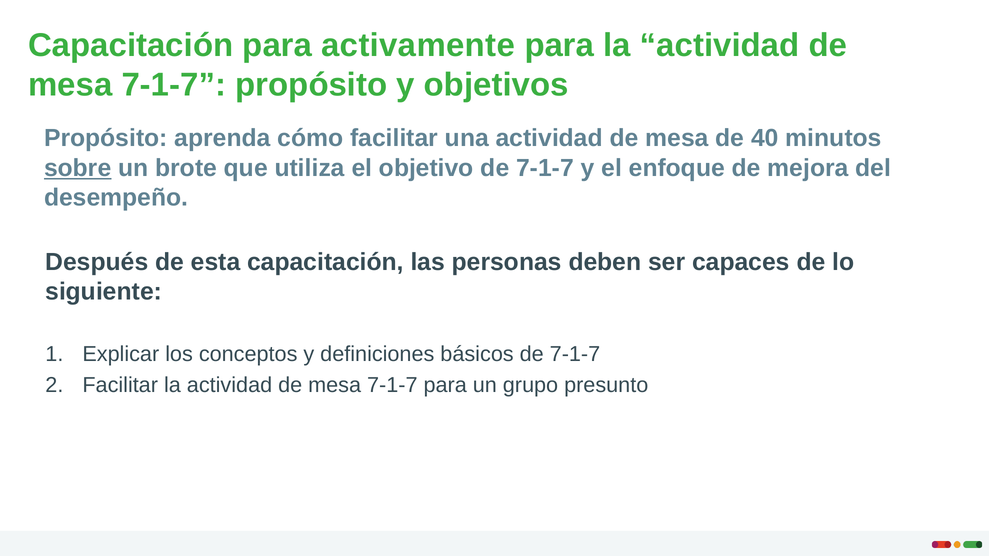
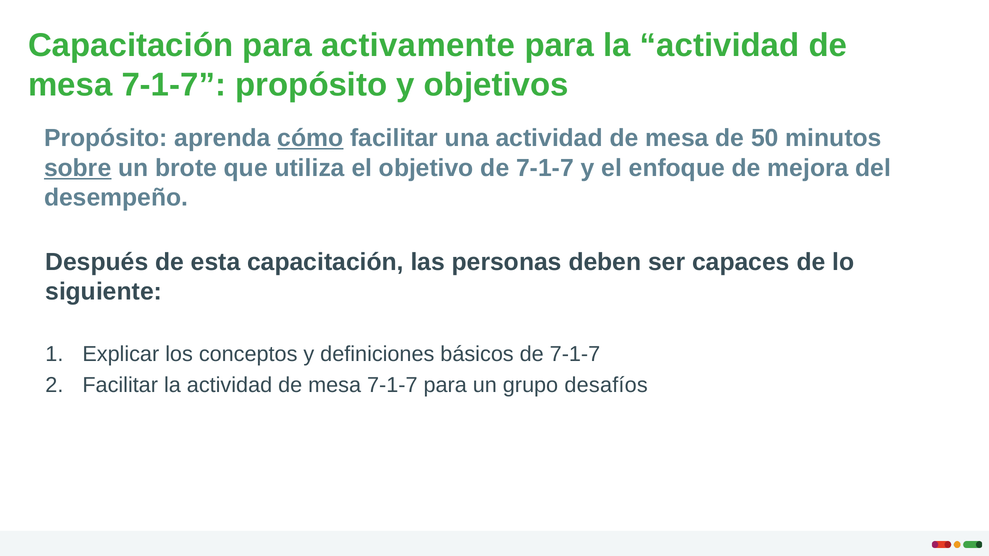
cómo underline: none -> present
40: 40 -> 50
presunto: presunto -> desafíos
